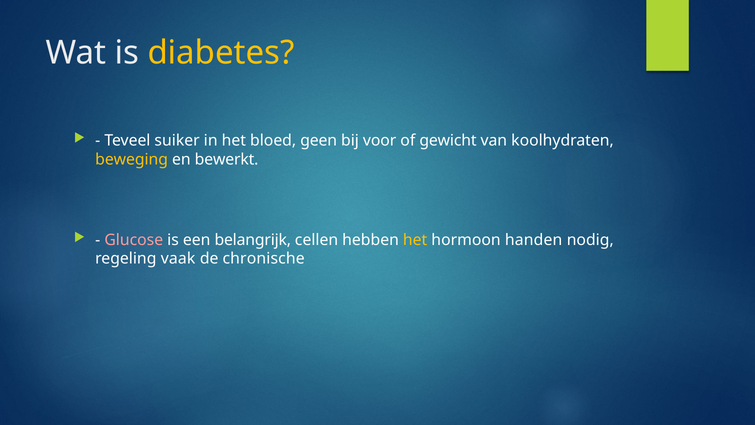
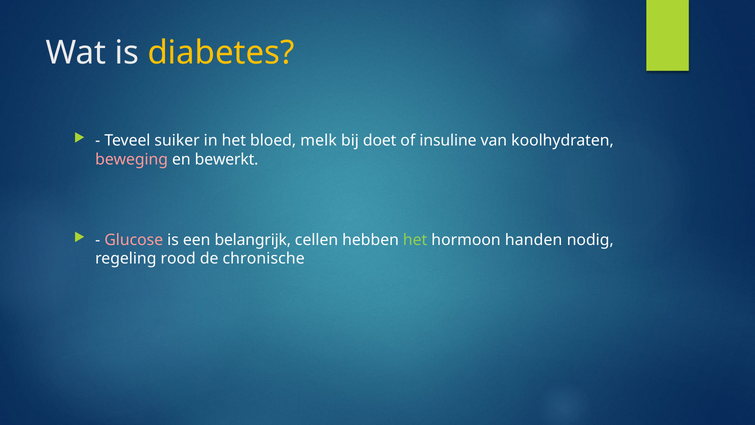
geen: geen -> melk
voor: voor -> doet
gewicht: gewicht -> insuline
beweging colour: yellow -> pink
het at (415, 240) colour: yellow -> light green
vaak: vaak -> rood
